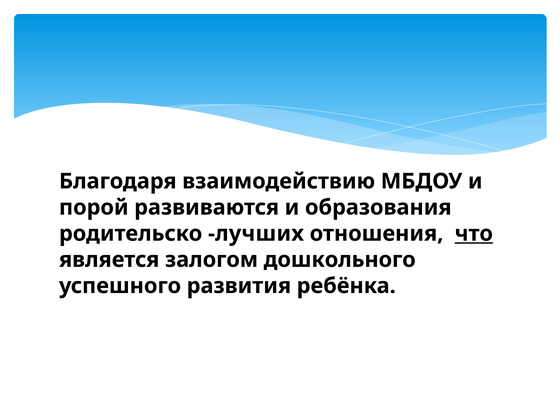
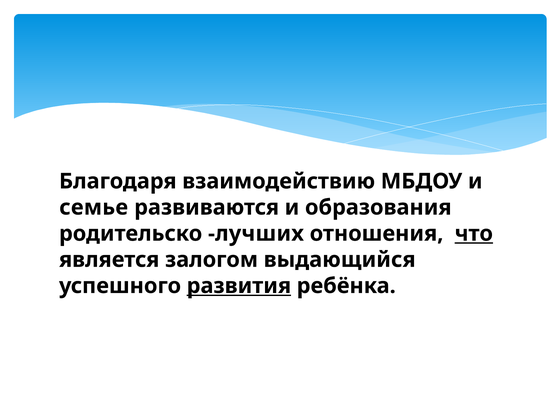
порой: порой -> семье
дошкольного: дошкольного -> выдающийся
развития underline: none -> present
